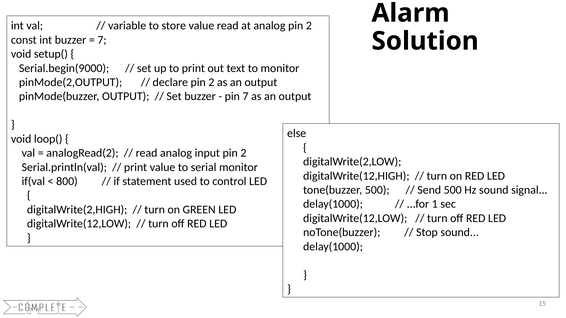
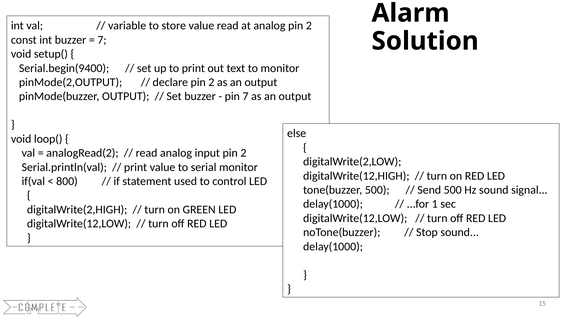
Serial.begin(9000: Serial.begin(9000 -> Serial.begin(9400
